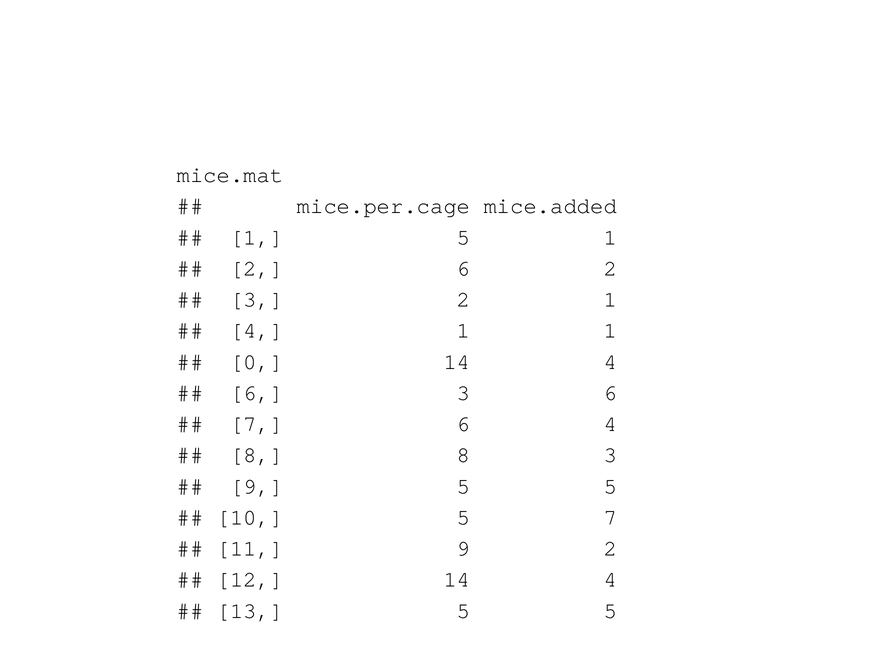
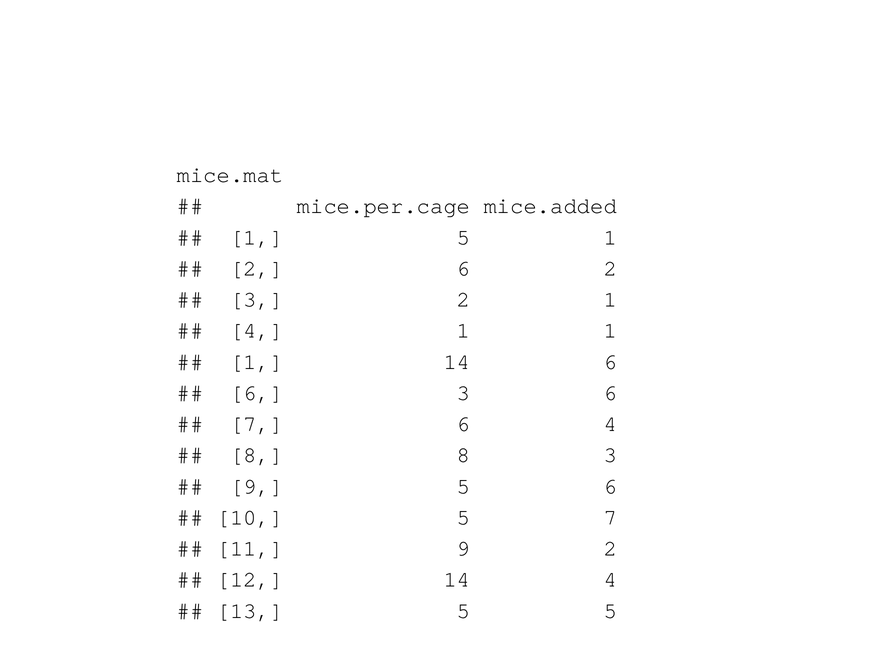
0 at (257, 362): 0 -> 1
4 at (610, 362): 4 -> 6
9 5 5: 5 -> 6
